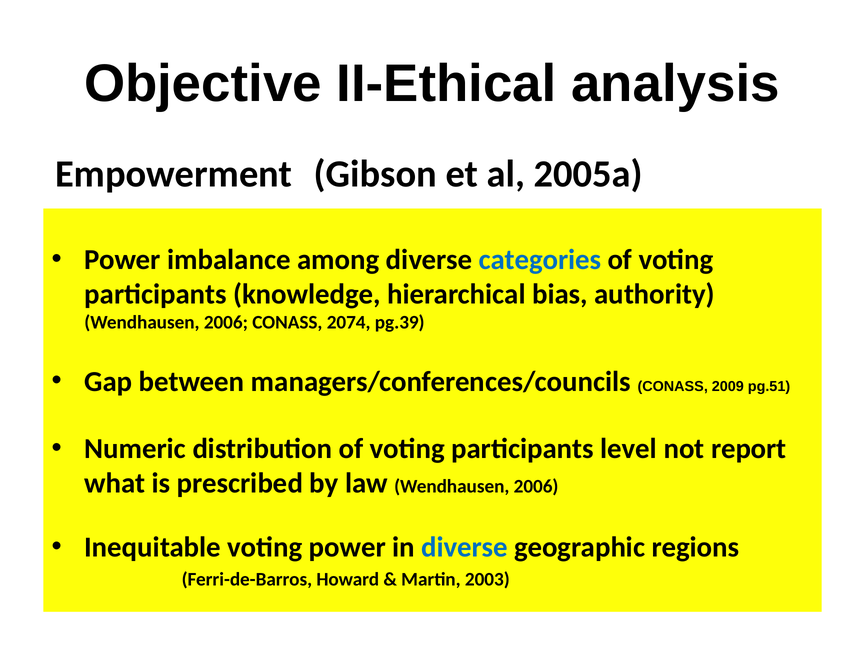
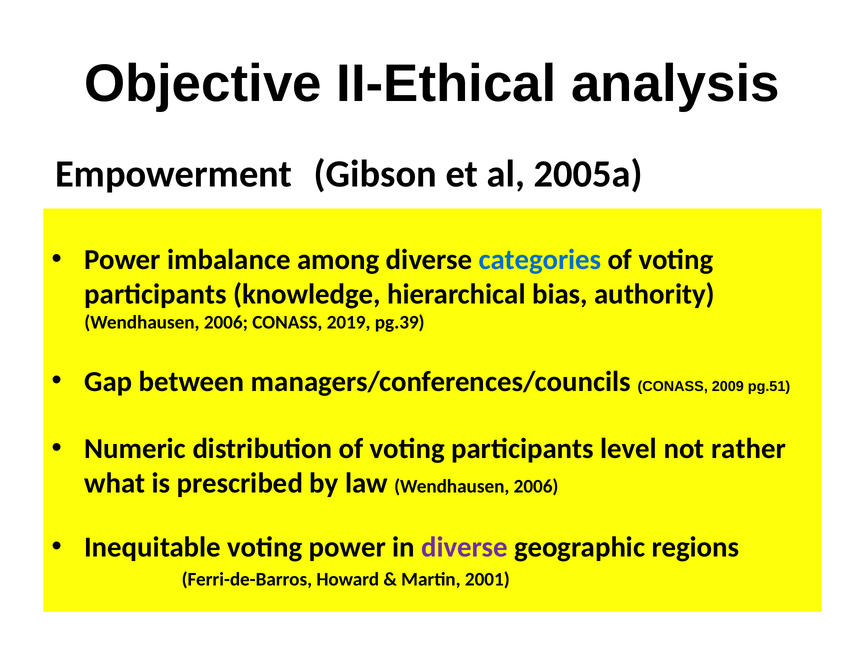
2074: 2074 -> 2019
report: report -> rather
diverse at (465, 547) colour: blue -> purple
2003: 2003 -> 2001
